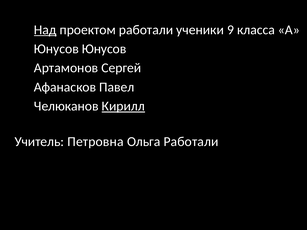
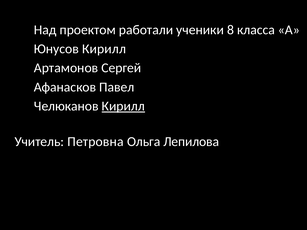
Над underline: present -> none
9: 9 -> 8
Юнусов Юнусов: Юнусов -> Кирилл
Ольга Работали: Работали -> Лепилова
